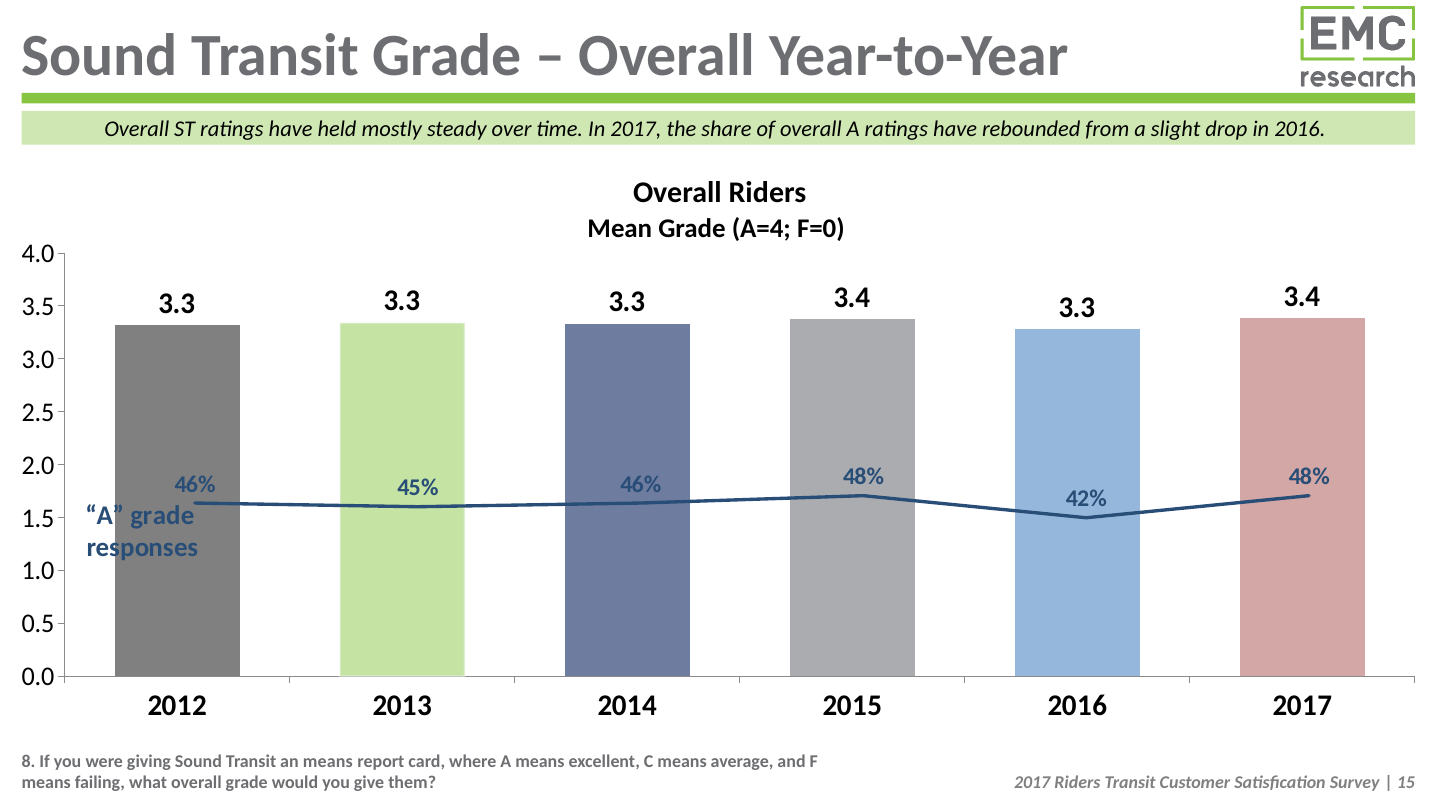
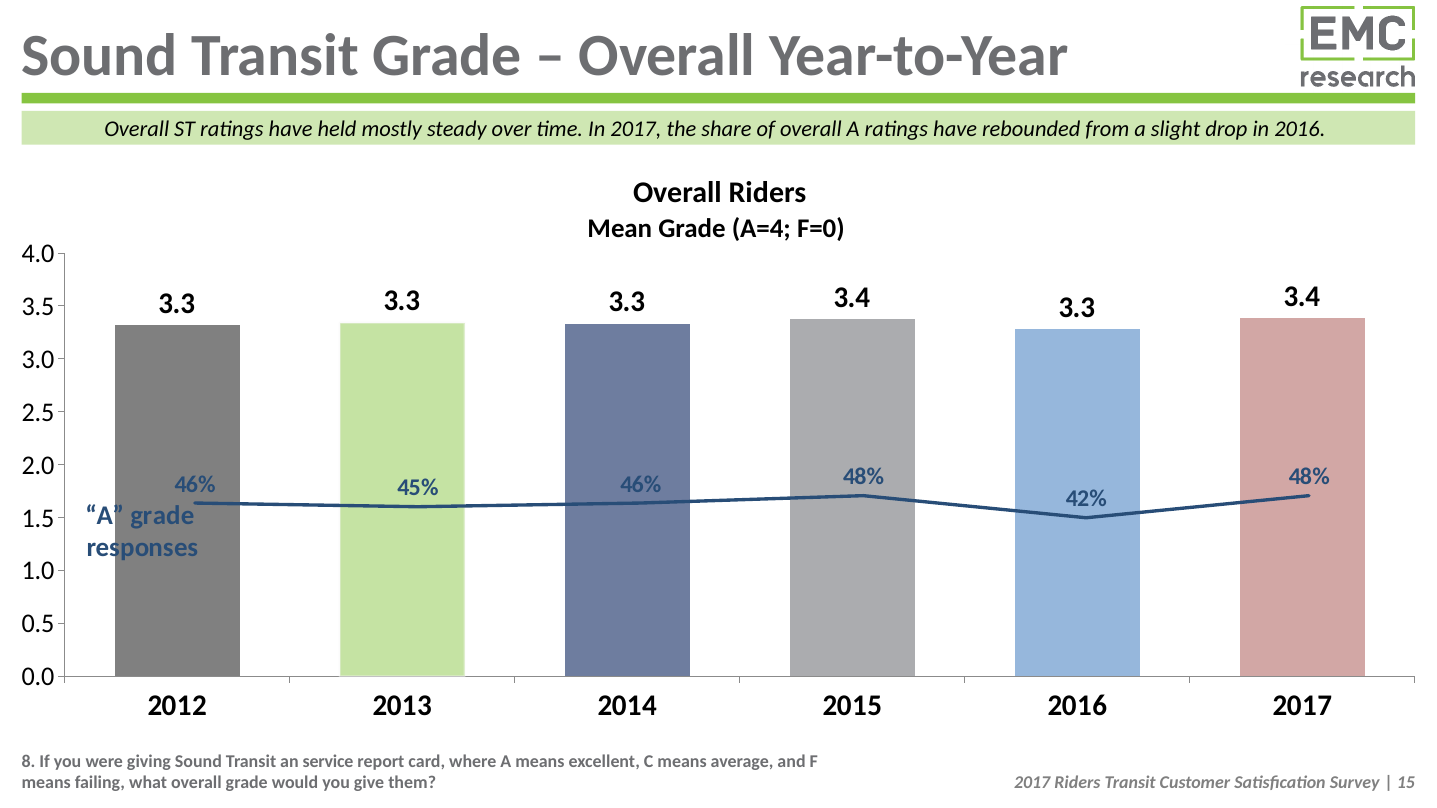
an means: means -> service
